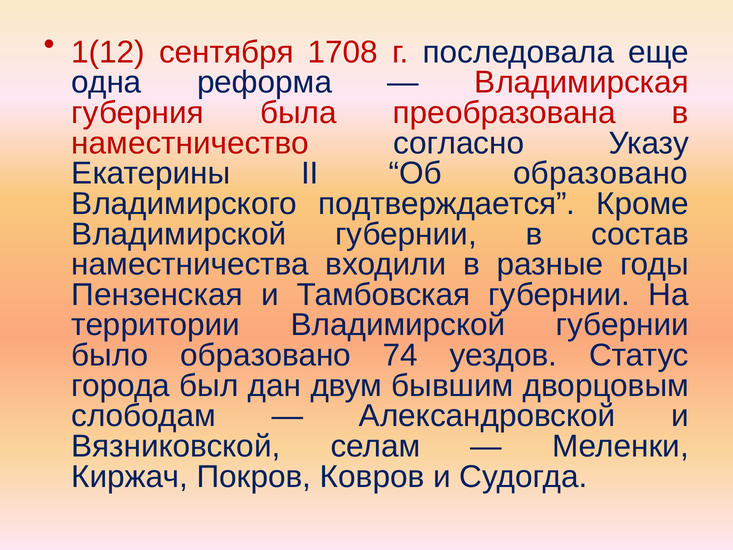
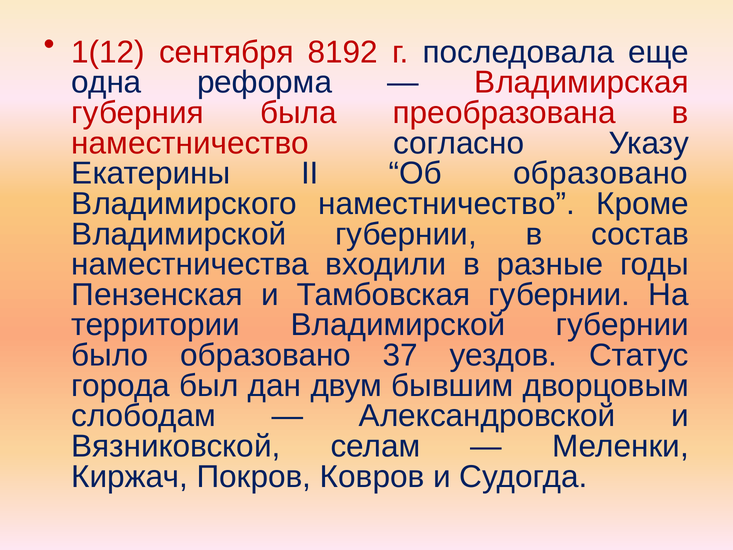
1708: 1708 -> 8192
Владимирского подтверждается: подтверждается -> наместничество
74: 74 -> 37
